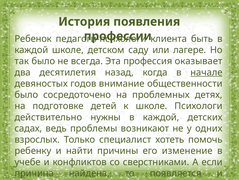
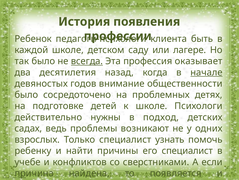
всегда underline: none -> present
нужны в каждой: каждой -> подход
хотеть: хотеть -> узнать
его изменение: изменение -> специалист
